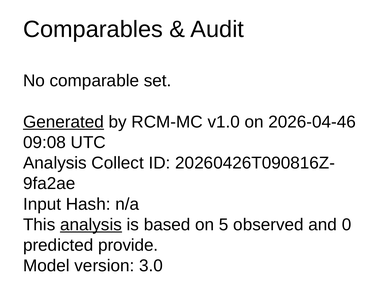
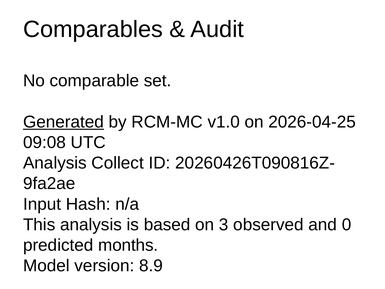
2026-04-46: 2026-04-46 -> 2026-04-25
analysis at (91, 225) underline: present -> none
5: 5 -> 3
provide: provide -> months
3.0: 3.0 -> 8.9
